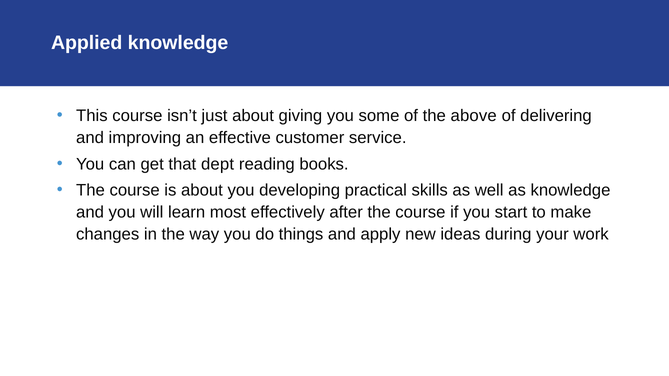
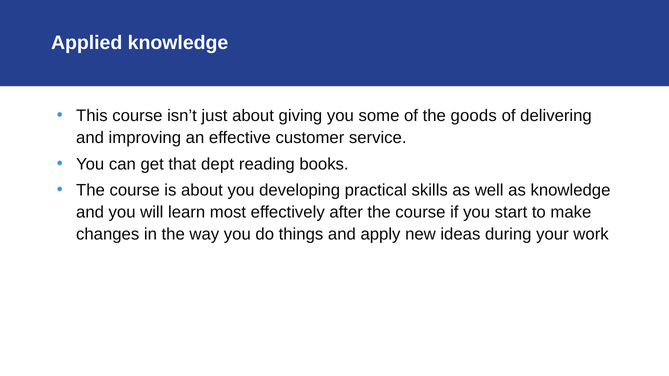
above: above -> goods
